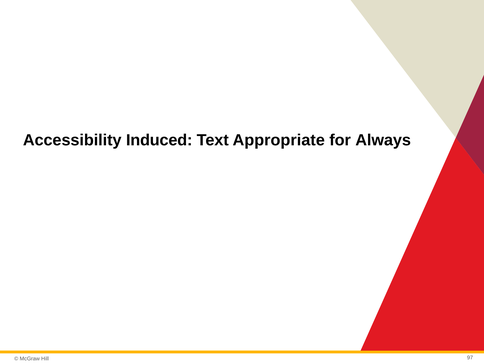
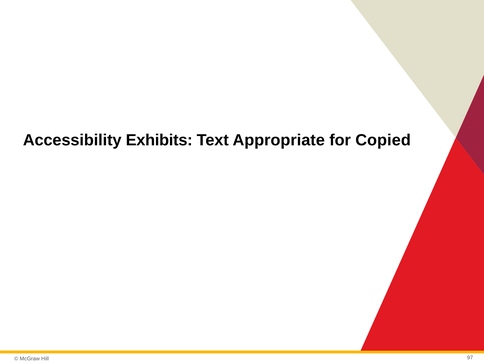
Induced: Induced -> Exhibits
Always: Always -> Copied
